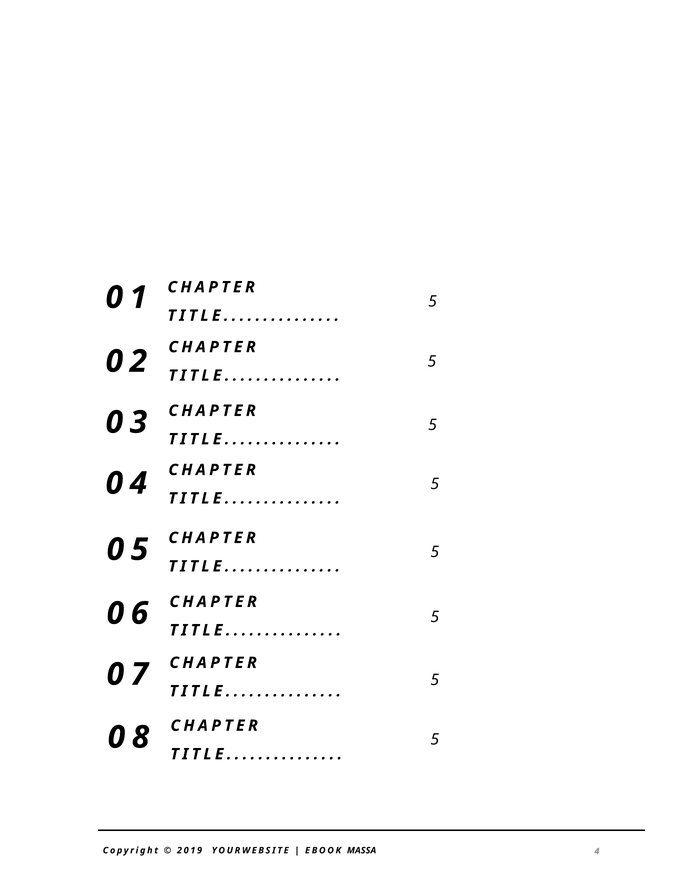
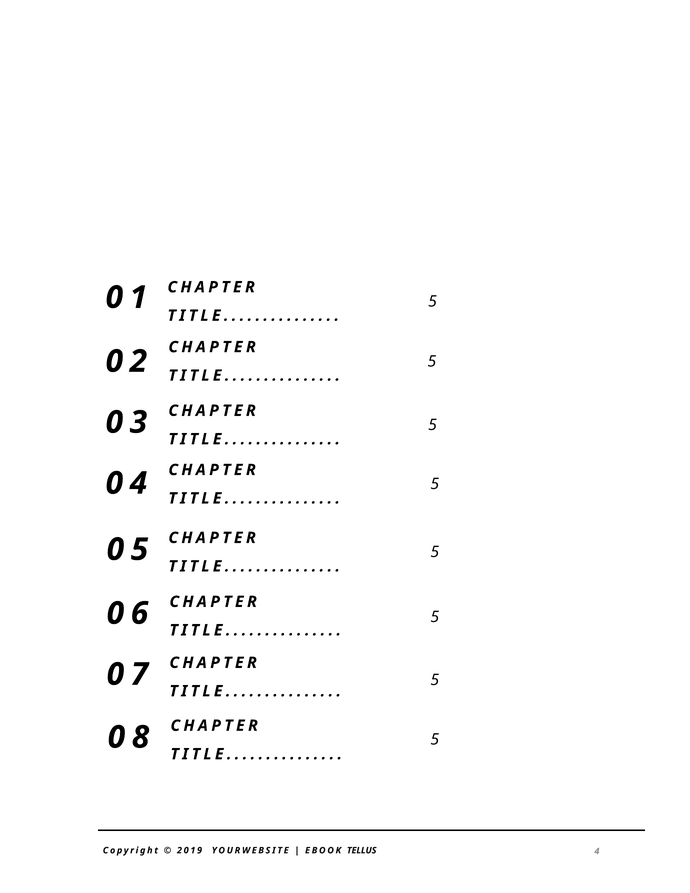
MASSA: MASSA -> TELLUS
